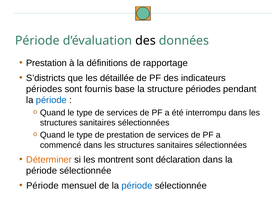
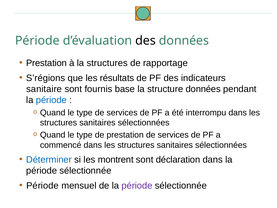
la définitions: définitions -> structures
S’districts: S’districts -> S’régions
détaillée: détaillée -> résultats
périodes at (44, 89): périodes -> sanitaire
structure périodes: périodes -> données
Déterminer colour: orange -> blue
période at (137, 185) colour: blue -> purple
